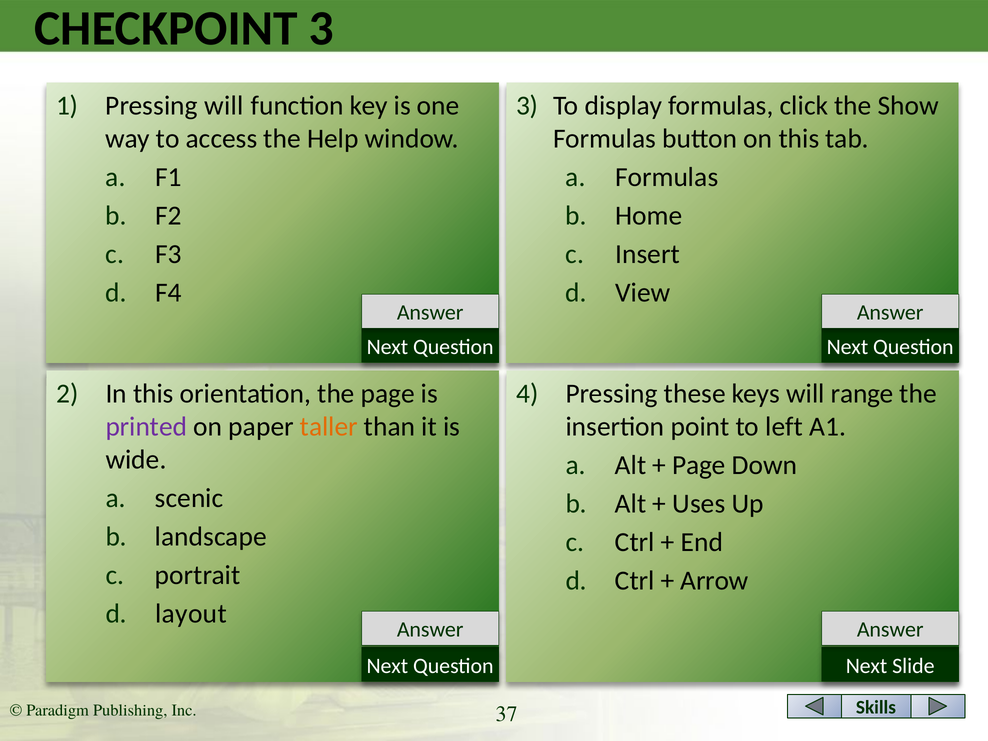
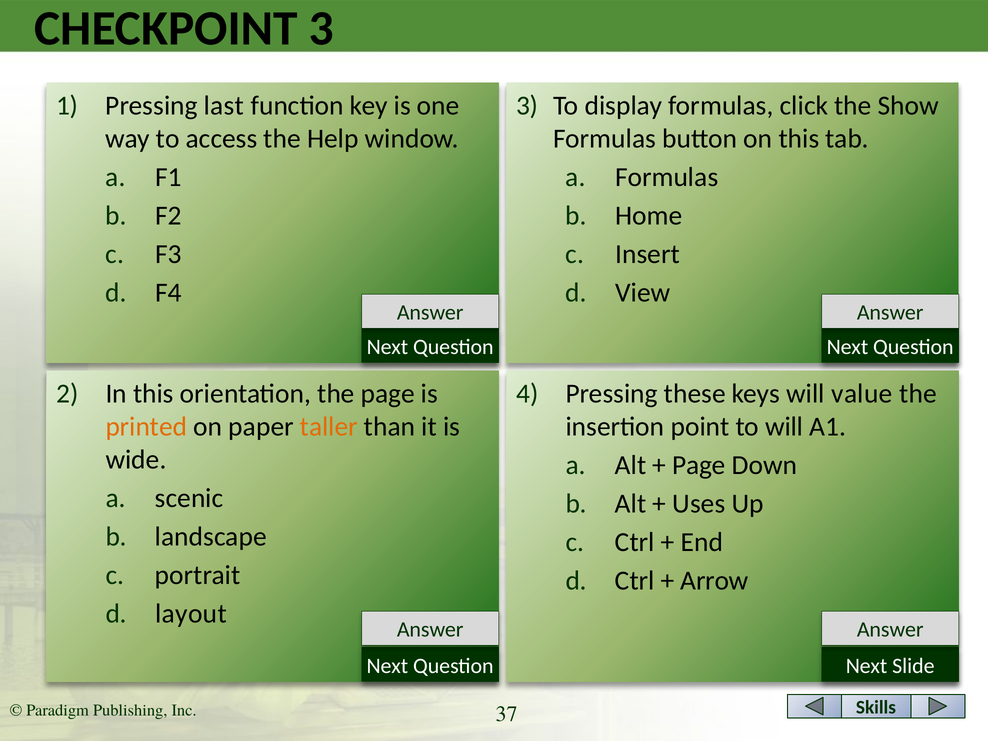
Pressing will: will -> last
range: range -> value
printed colour: purple -> orange
to left: left -> will
